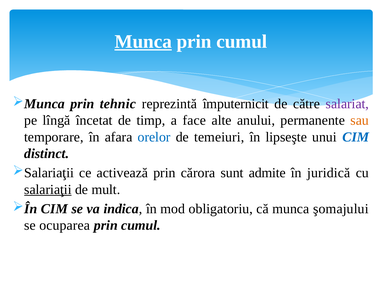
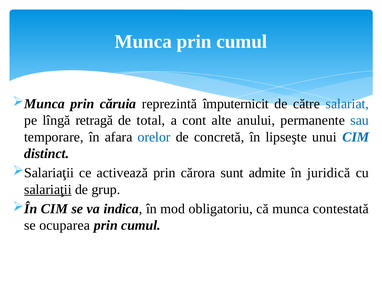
Munca at (143, 42) underline: present -> none
tehnic: tehnic -> căruia
salariat colour: purple -> blue
încetat: încetat -> retragă
timp: timp -> total
face: face -> cont
sau colour: orange -> blue
temeiuri: temeiuri -> concretă
mult: mult -> grup
şomajului: şomajului -> contestată
